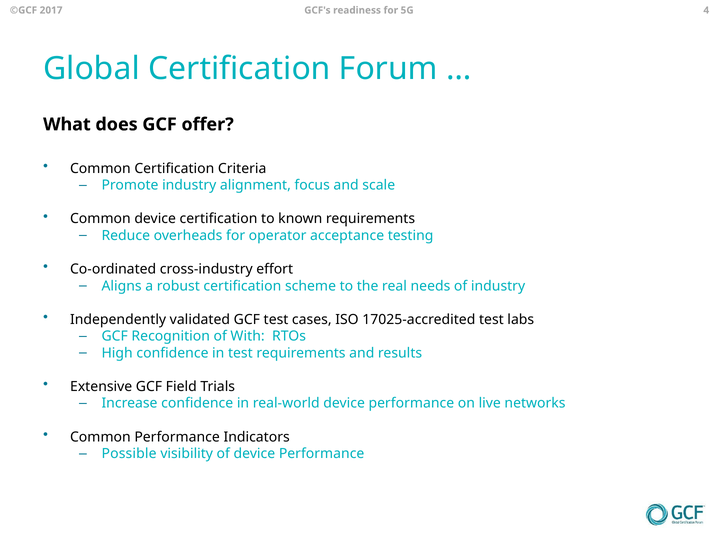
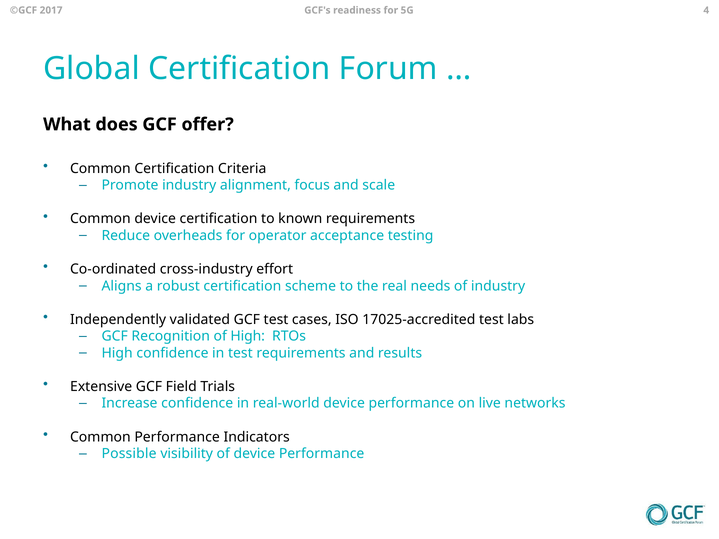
of With: With -> High
